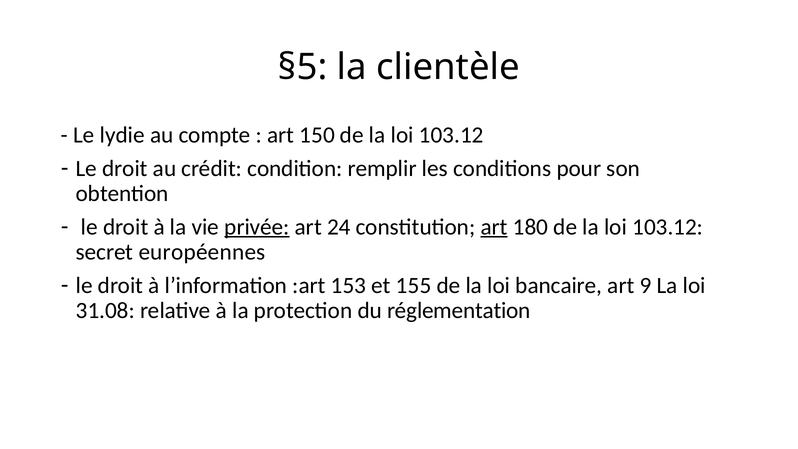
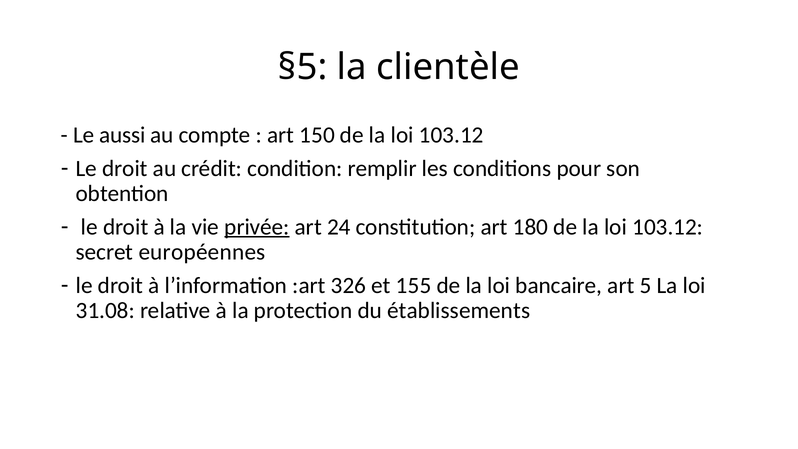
lydie: lydie -> aussi
art at (494, 227) underline: present -> none
153: 153 -> 326
9: 9 -> 5
réglementation: réglementation -> établissements
